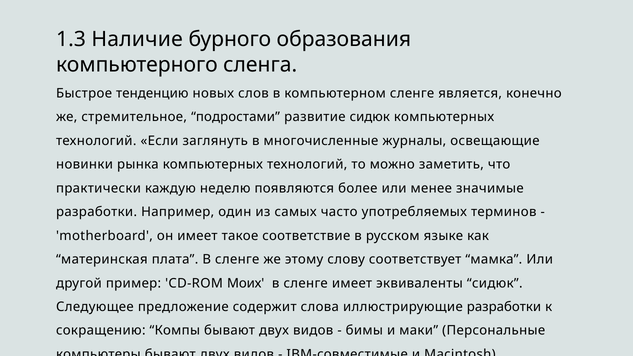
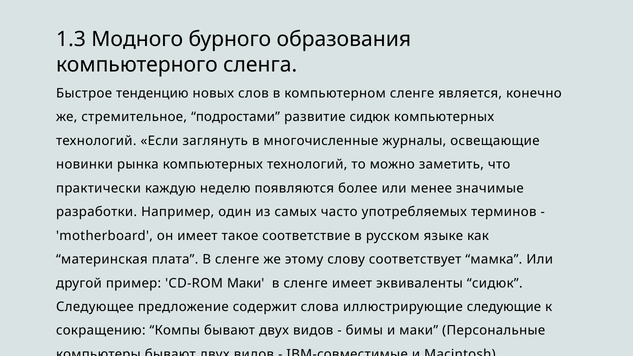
Наличие: Наличие -> Модного
CD-ROM Моих: Моих -> Маки
иллюстрирующие разработки: разработки -> следующие
